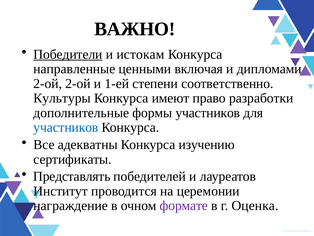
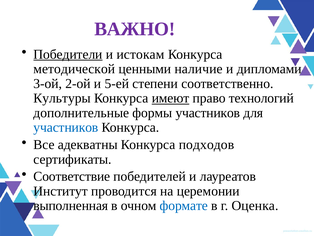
ВАЖНО colour: black -> purple
направленные: направленные -> методической
включая: включая -> наличие
2-ой at (48, 83): 2-ой -> 3-ой
1-ей: 1-ей -> 5-ей
имеют underline: none -> present
разработки: разработки -> технологий
изучению: изучению -> подходов
Представлять: Представлять -> Соответствие
награждение: награждение -> выполненная
формате colour: purple -> blue
